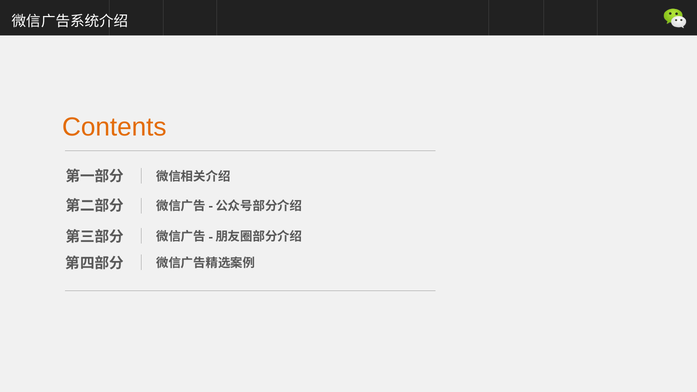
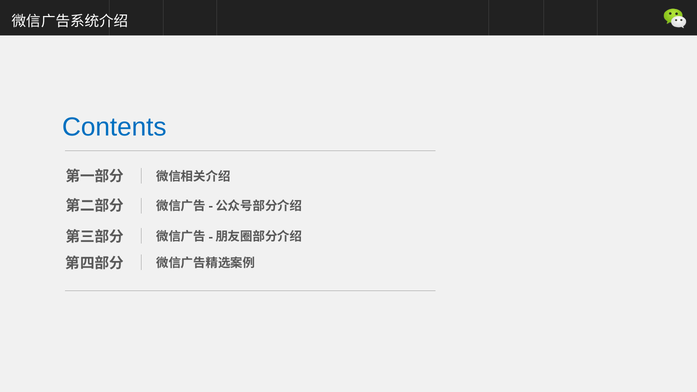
Contents colour: orange -> blue
